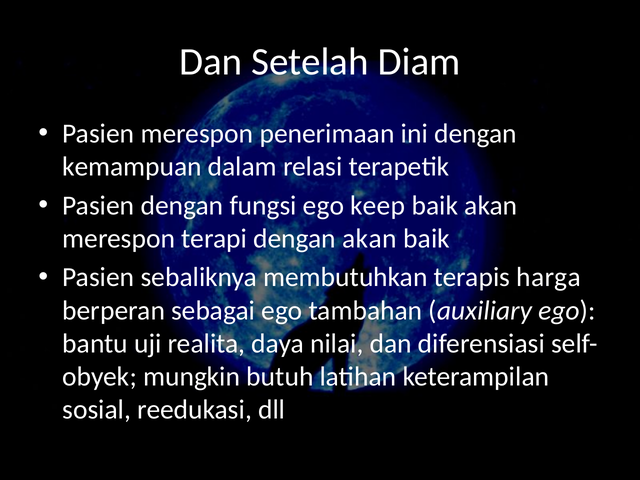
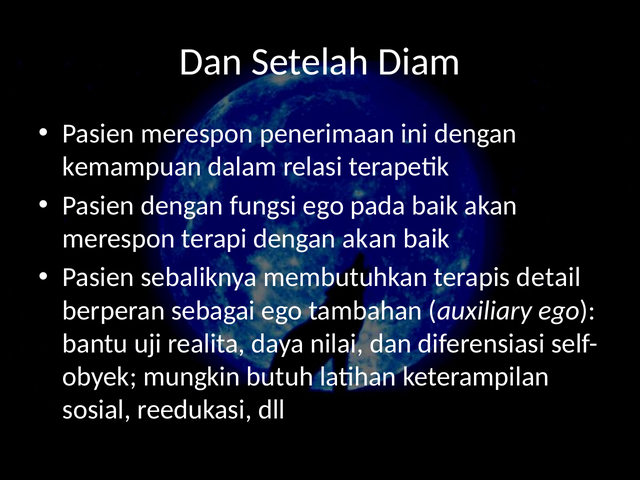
keep: keep -> pada
harga: harga -> detail
